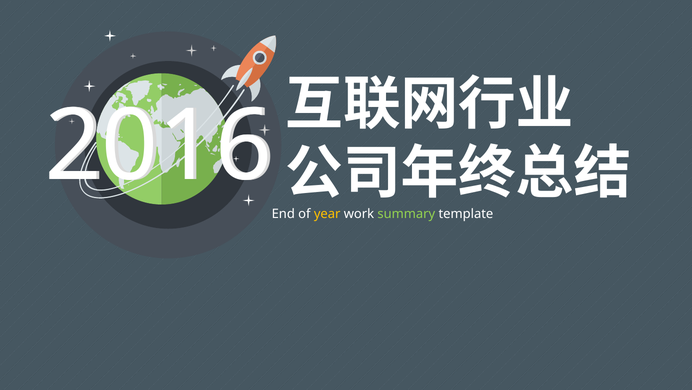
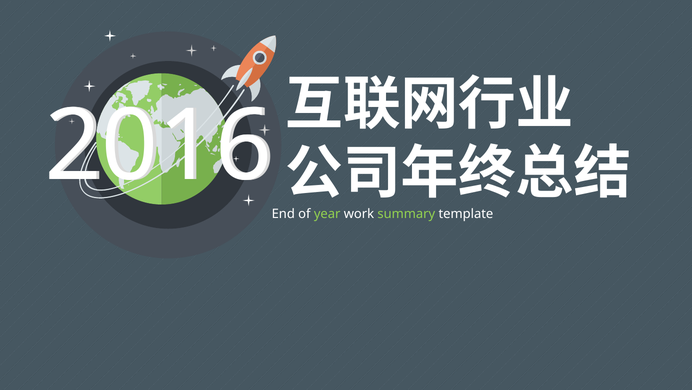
year colour: yellow -> light green
